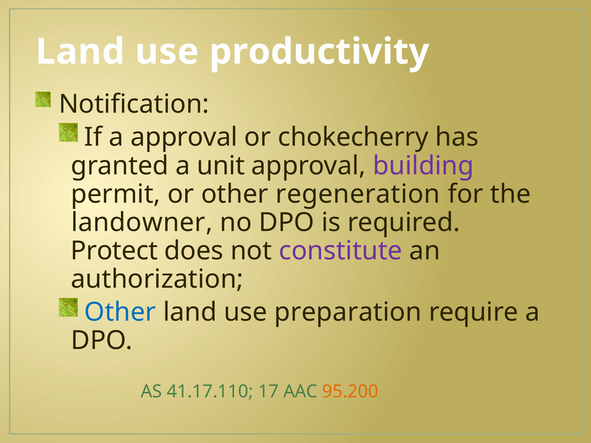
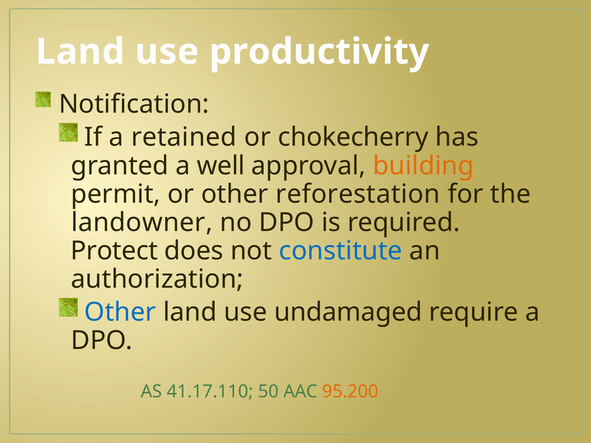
a approval: approval -> retained
unit: unit -> well
building colour: purple -> orange
regeneration: regeneration -> reforestation
constitute colour: purple -> blue
preparation: preparation -> undamaged
17: 17 -> 50
